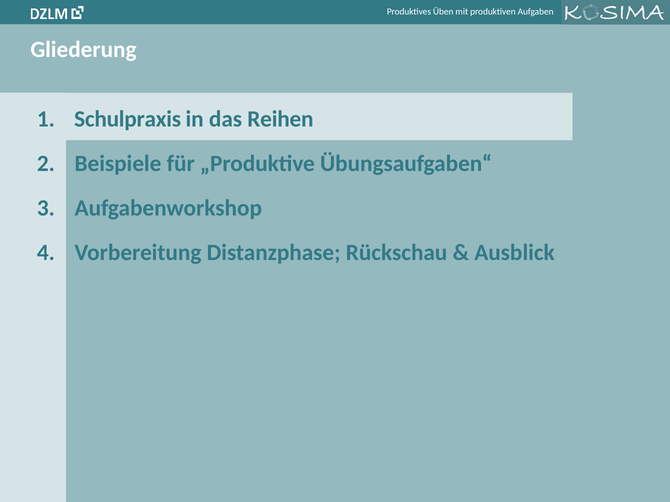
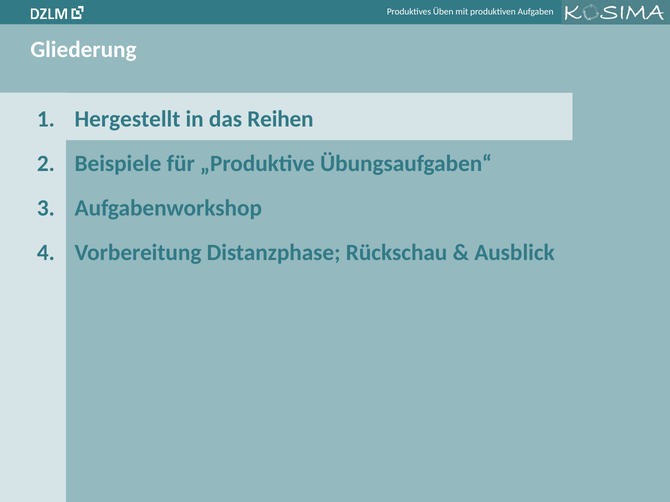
Schulpraxis: Schulpraxis -> Hergestellt
